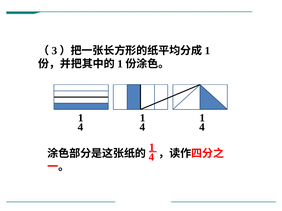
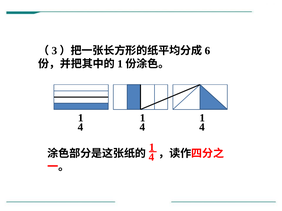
1 at (207, 51): 1 -> 6
